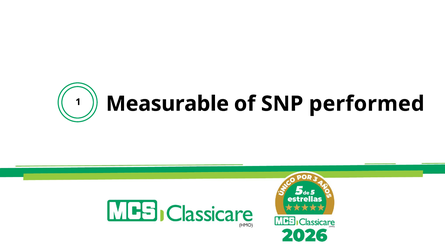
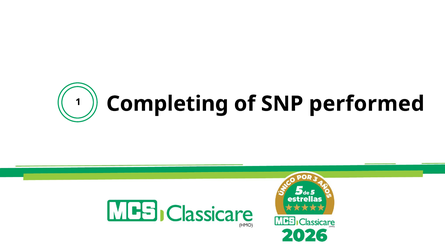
Measurable: Measurable -> Completing
